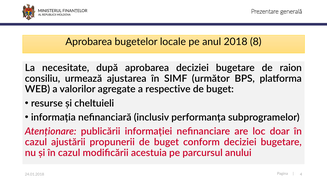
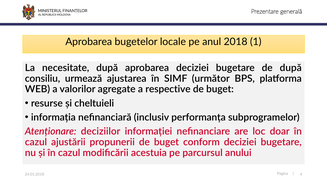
8: 8 -> 1
de raion: raion -> după
publicării: publicării -> deciziilor
